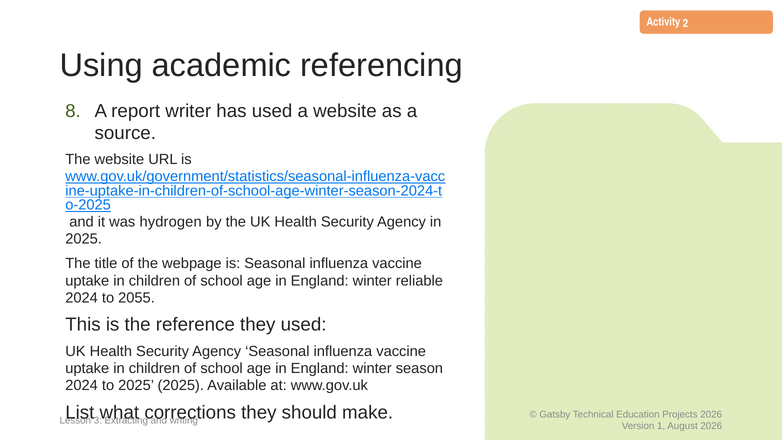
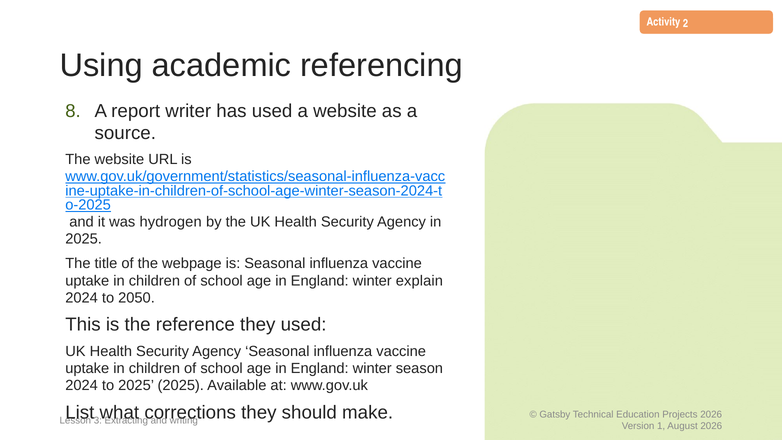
reliable: reliable -> explain
2055: 2055 -> 2050
